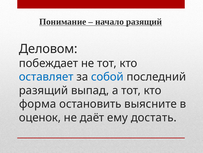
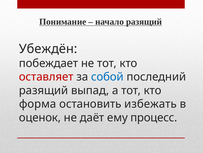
Деловом: Деловом -> Убеждён
оставляет colour: blue -> red
выясните: выясните -> избежать
достать: достать -> процесс
